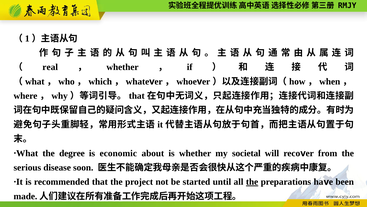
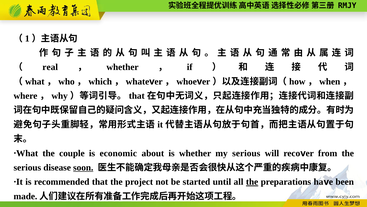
degree: degree -> couple
my societal: societal -> serious
soon underline: none -> present
